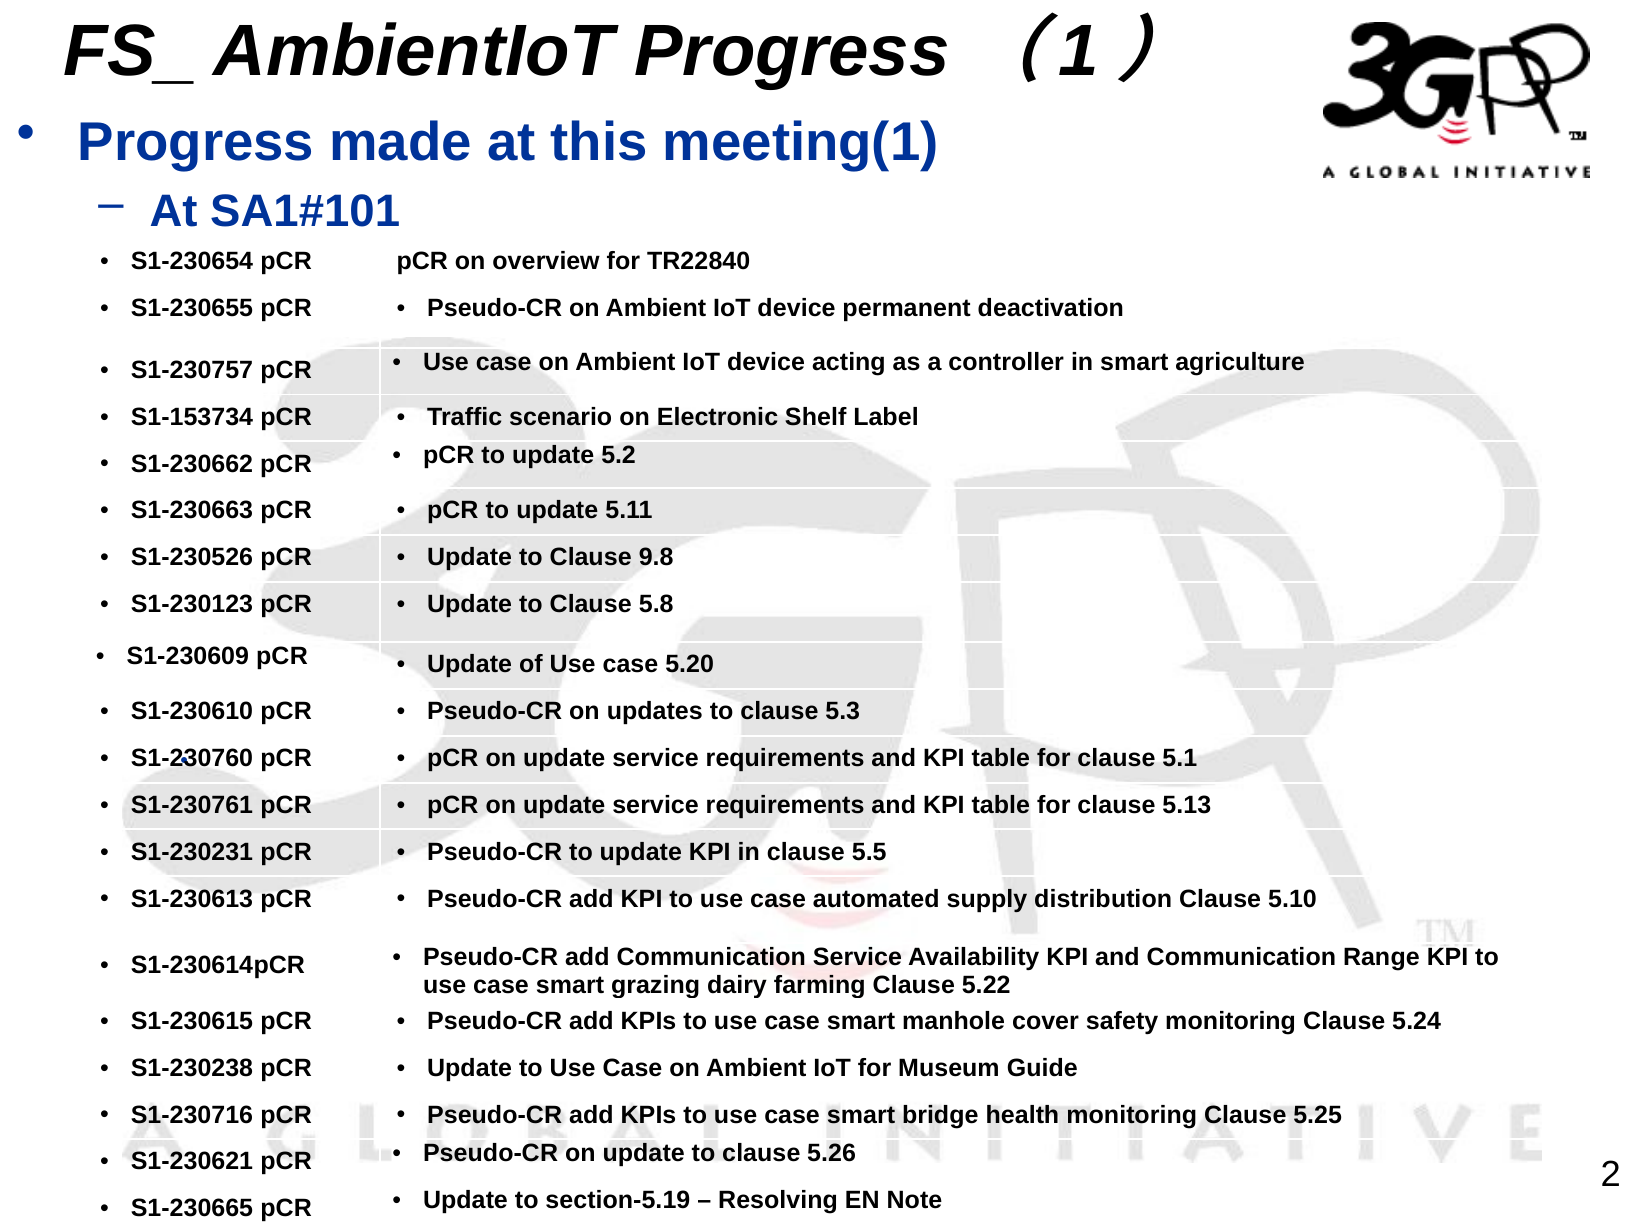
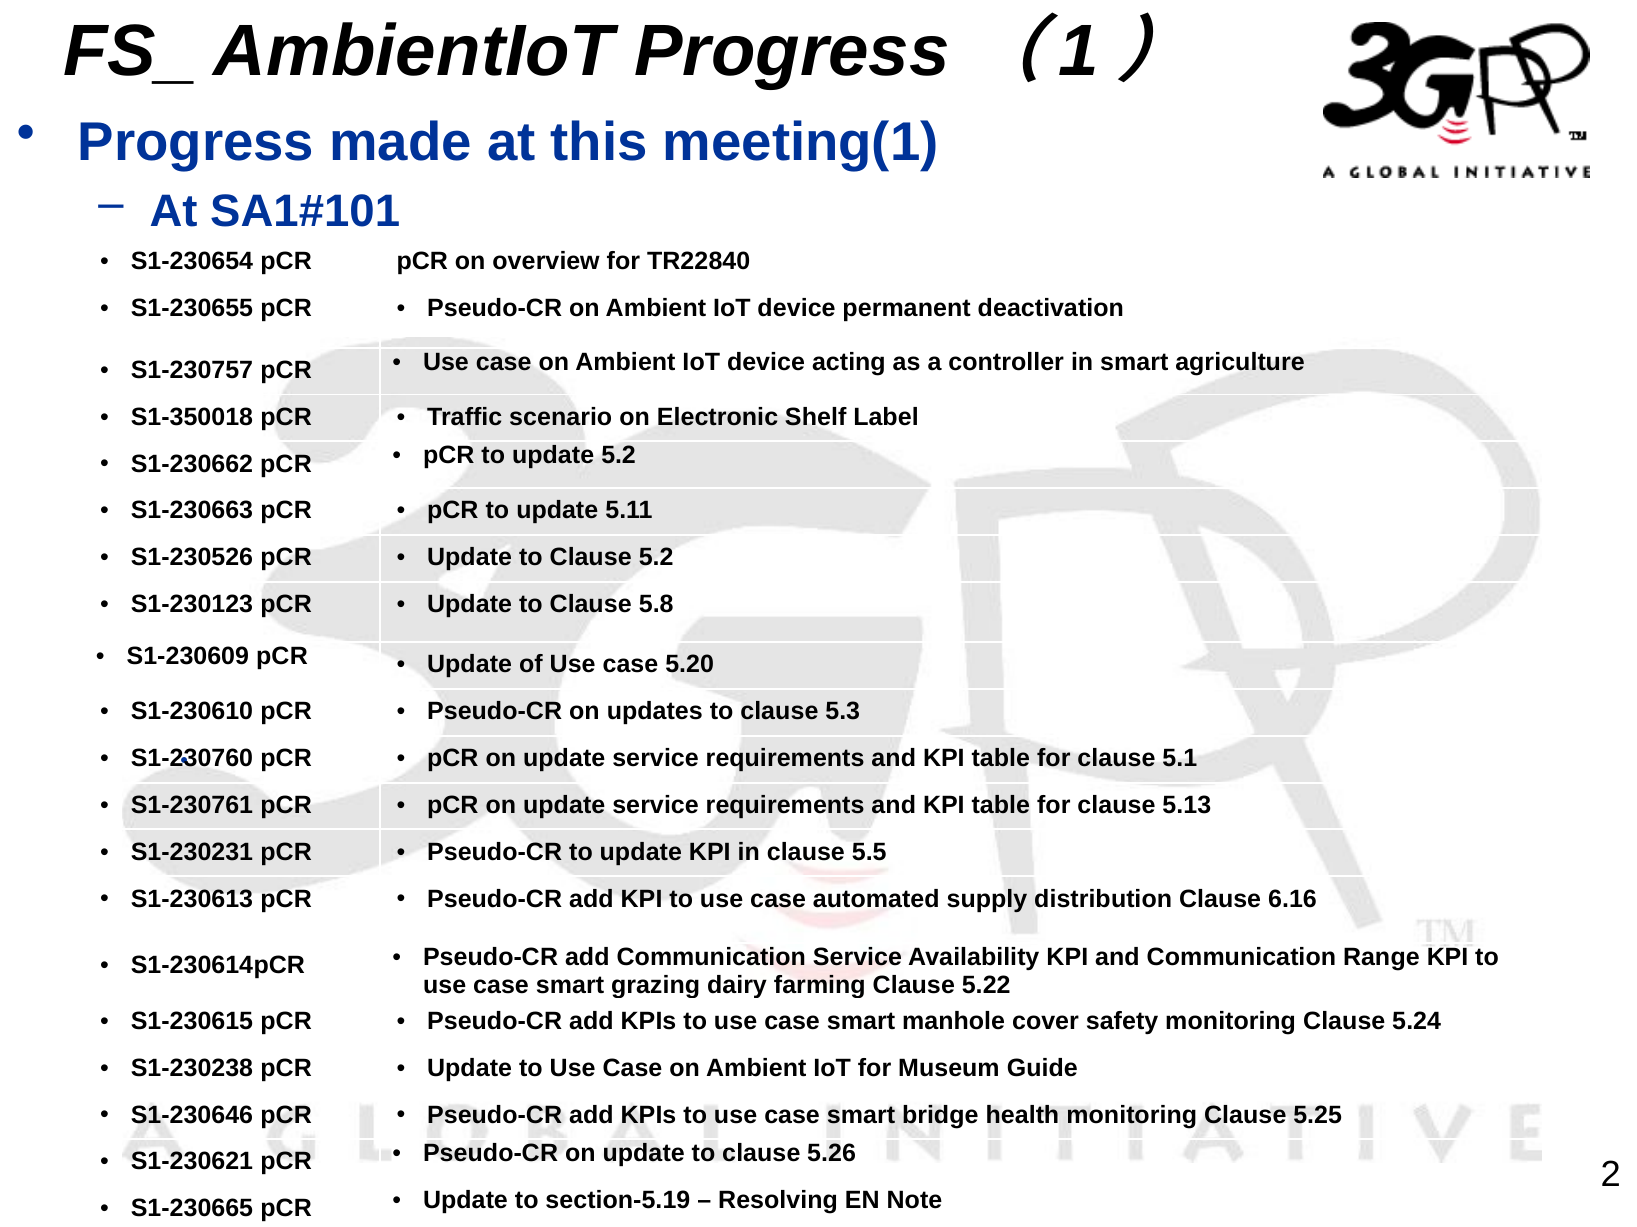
S1-153734: S1-153734 -> S1-350018
Clause 9.8: 9.8 -> 5.2
5.10: 5.10 -> 6.16
S1-230716: S1-230716 -> S1-230646
